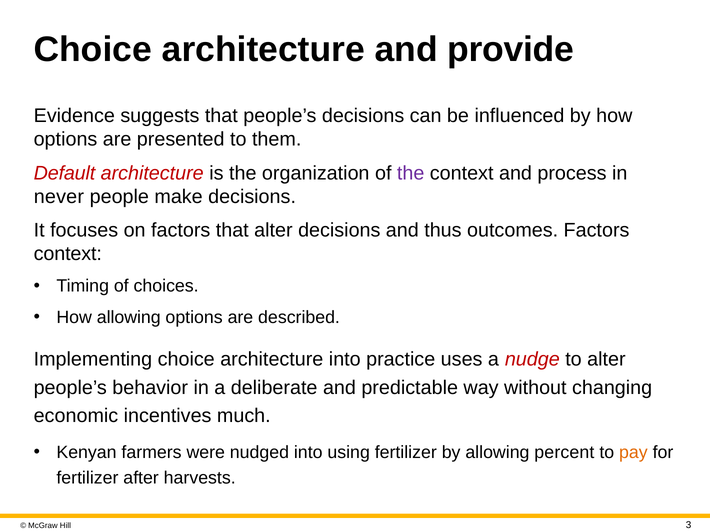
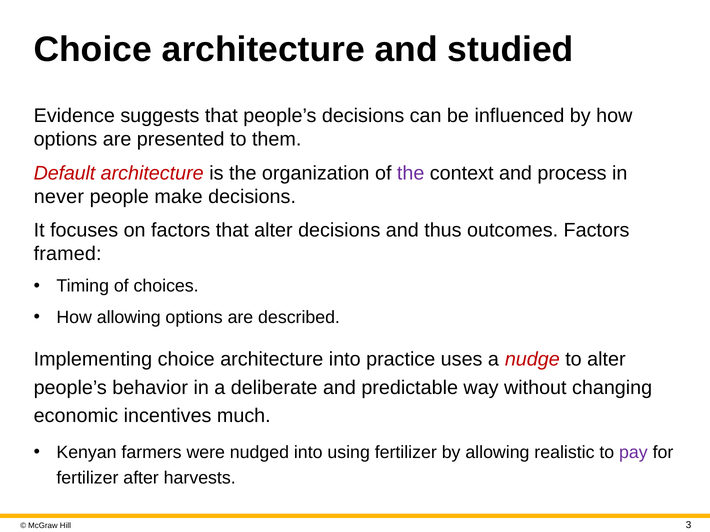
provide: provide -> studied
context at (68, 254): context -> framed
percent: percent -> realistic
pay colour: orange -> purple
